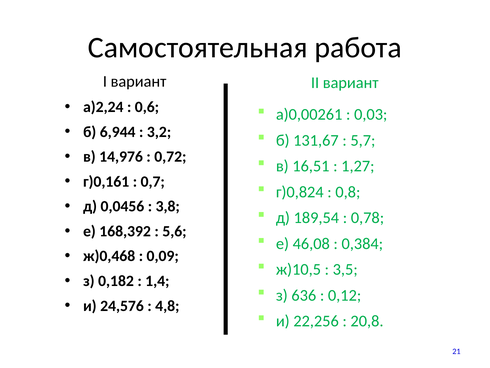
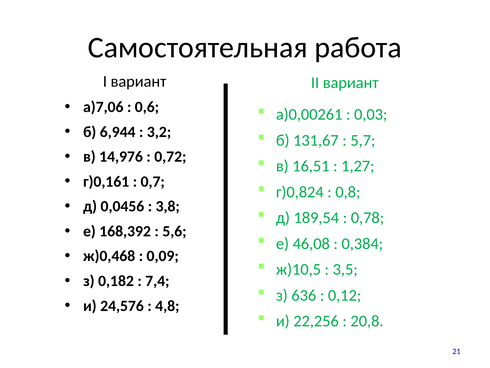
а)2,24: а)2,24 -> а)7,06
1,4: 1,4 -> 7,4
